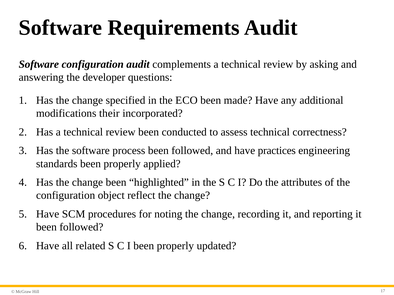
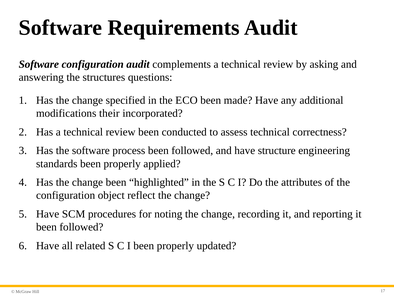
developer: developer -> structures
practices: practices -> structure
